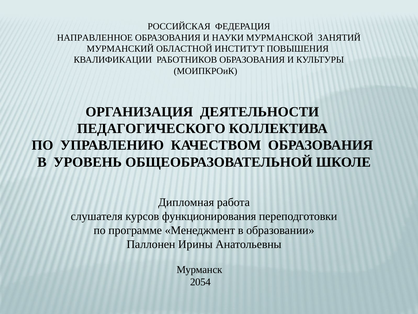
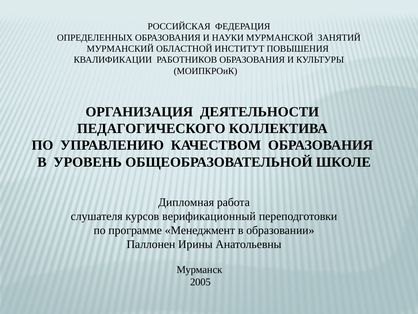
НАПРАВЛЕННОЕ: НАПРАВЛЕННОЕ -> ОПРЕДЕЛЕННЫХ
функционирования: функционирования -> верификационный
2054: 2054 -> 2005
